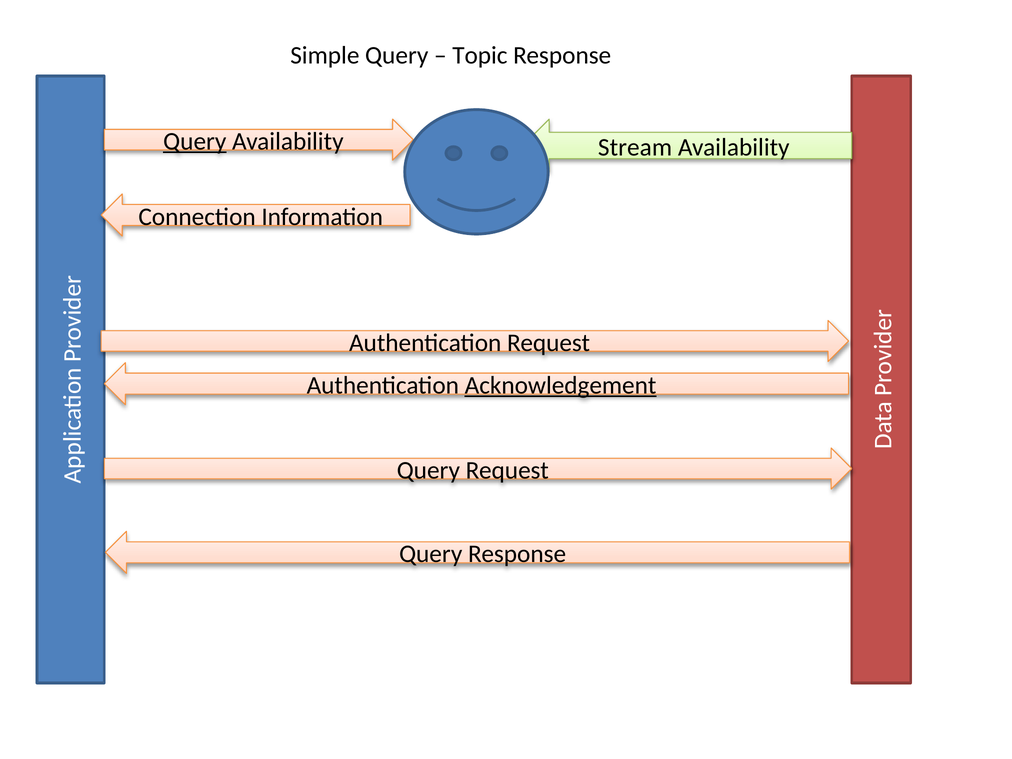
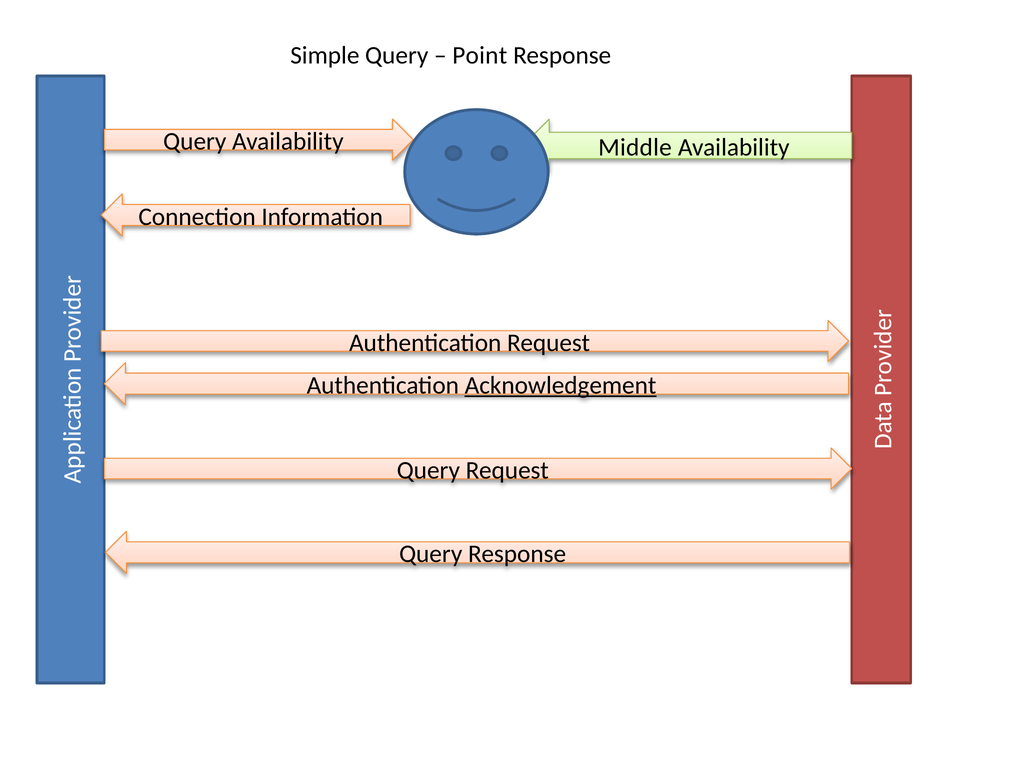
Topic: Topic -> Point
Query at (195, 141) underline: present -> none
Stream: Stream -> Middle
